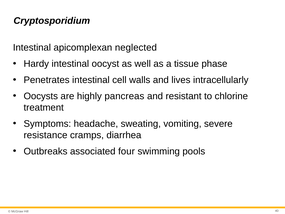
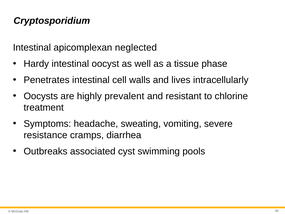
pancreas: pancreas -> prevalent
four: four -> cyst
